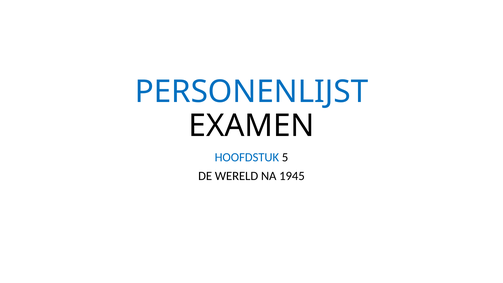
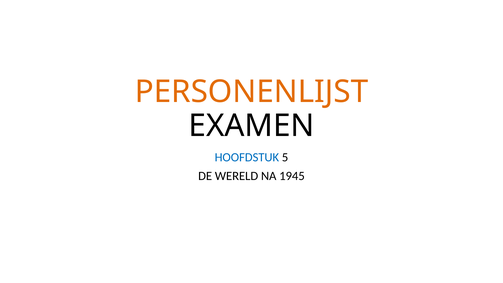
PERSONENLIJST colour: blue -> orange
